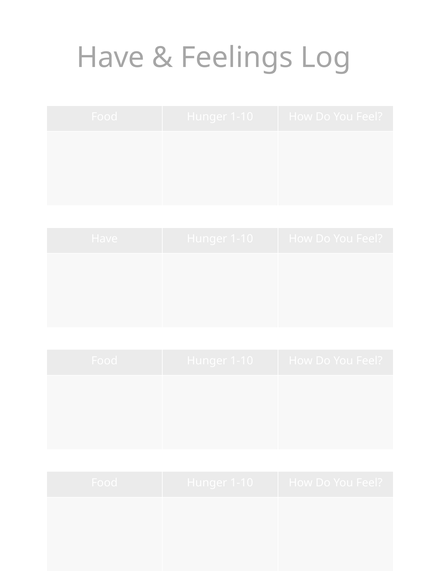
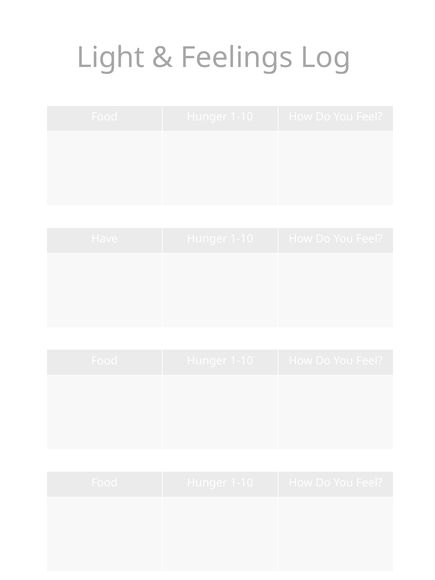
Have at (110, 58): Have -> Light
